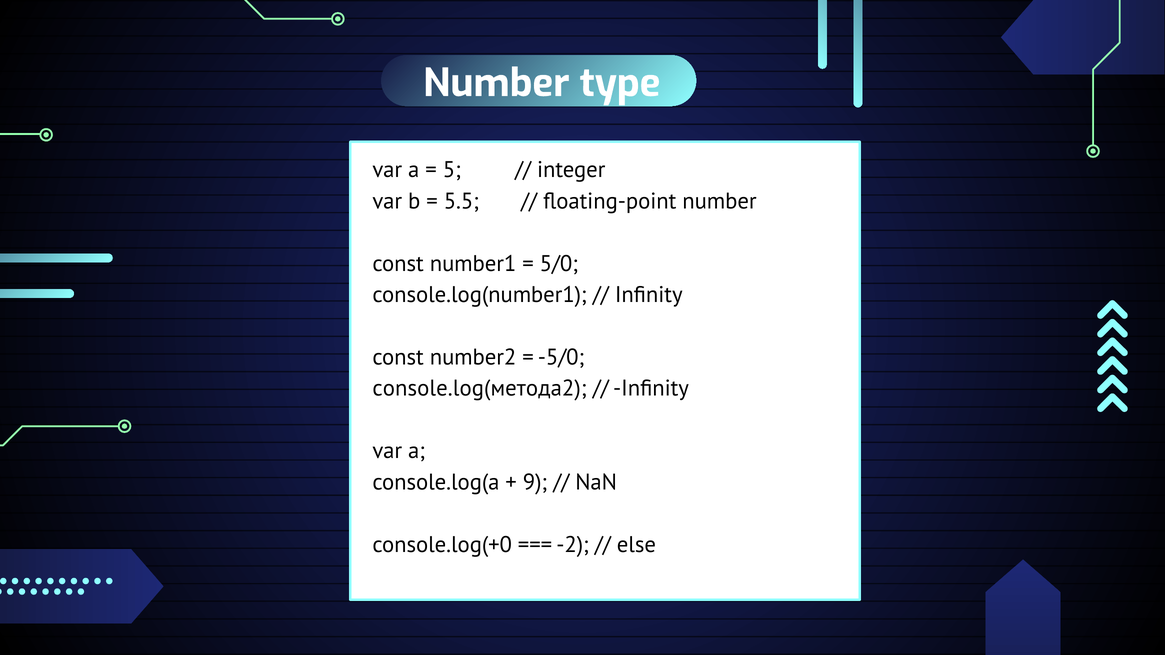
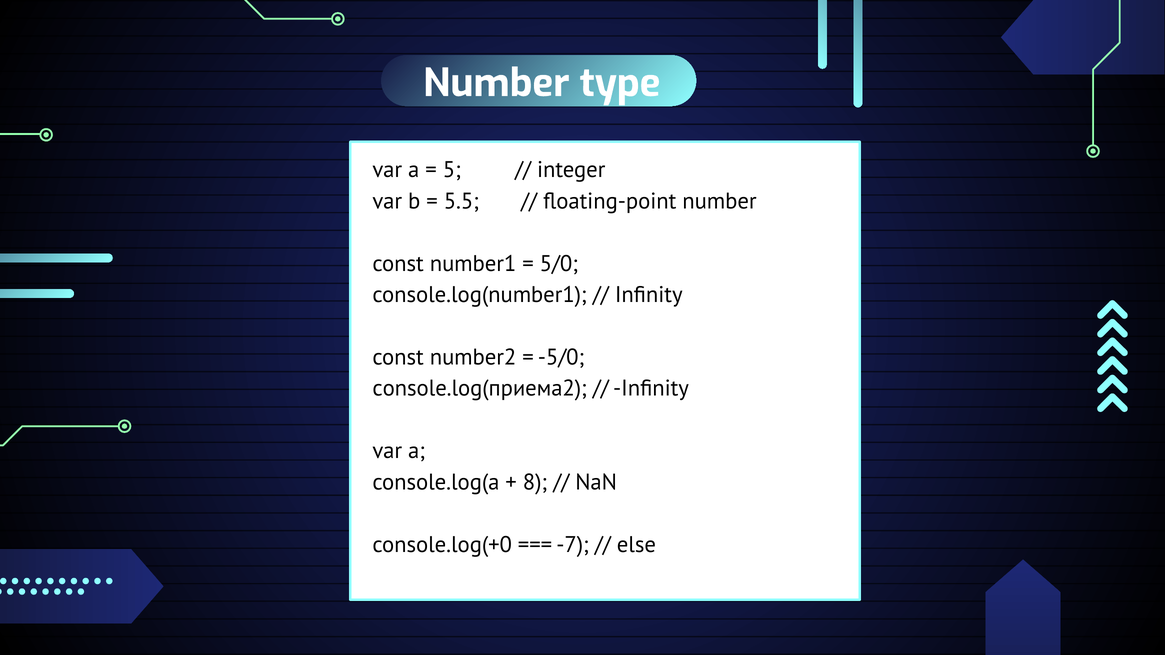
console.log(метода2: console.log(метода2 -> console.log(приема2
9: 9 -> 8
-2: -2 -> -7
